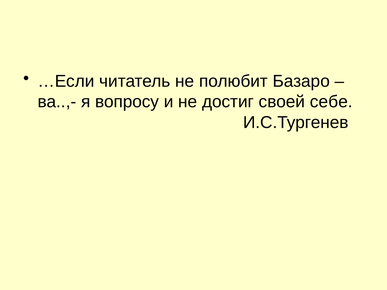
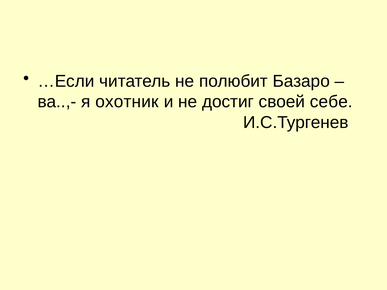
вопросу: вопросу -> охотник
